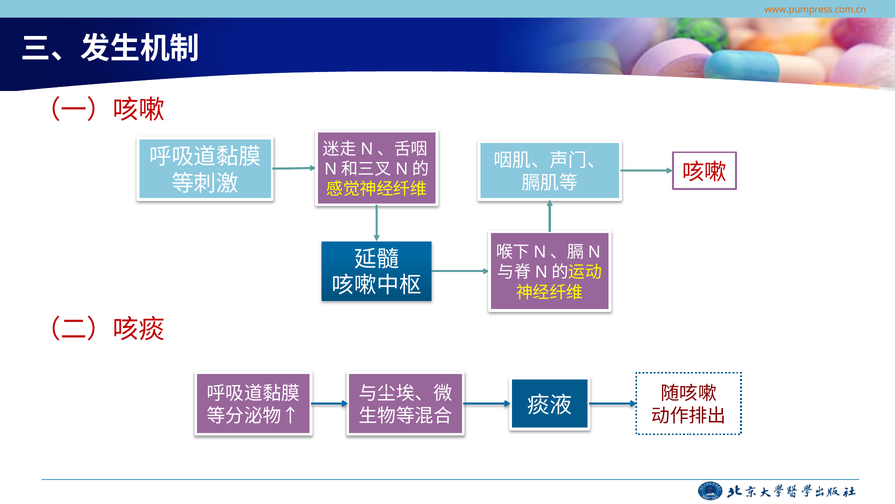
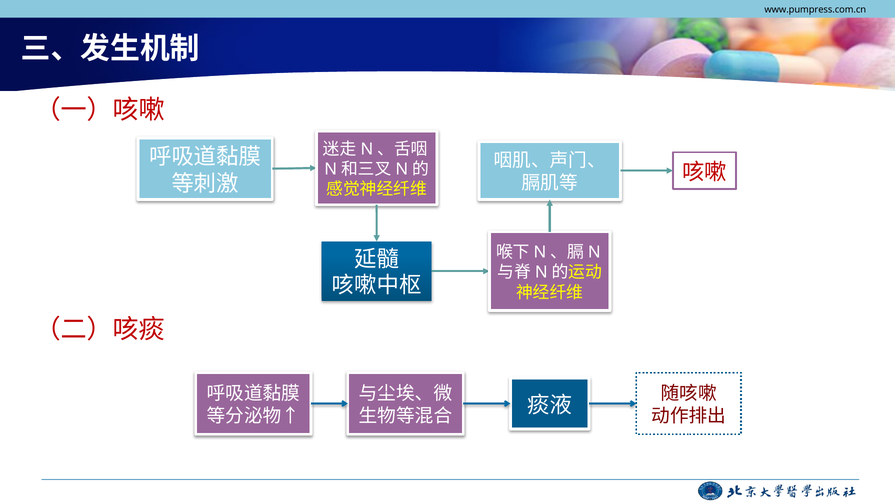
www.pumpress.com.cn colour: orange -> black
